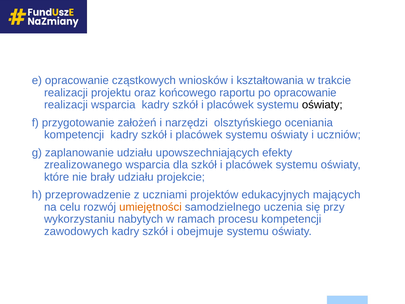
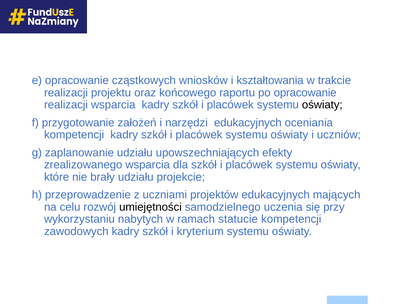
narzędzi olsztyńskiego: olsztyńskiego -> edukacyjnych
umiejętności colour: orange -> black
procesu: procesu -> statucie
obejmuje: obejmuje -> kryterium
